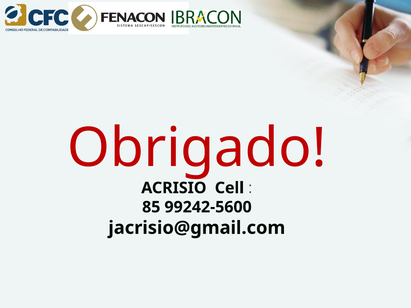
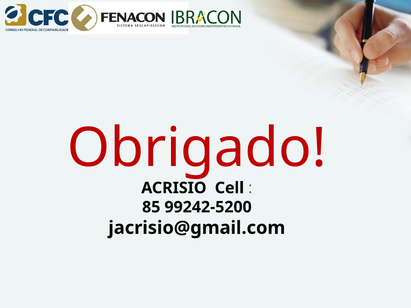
99242-5600: 99242-5600 -> 99242-5200
